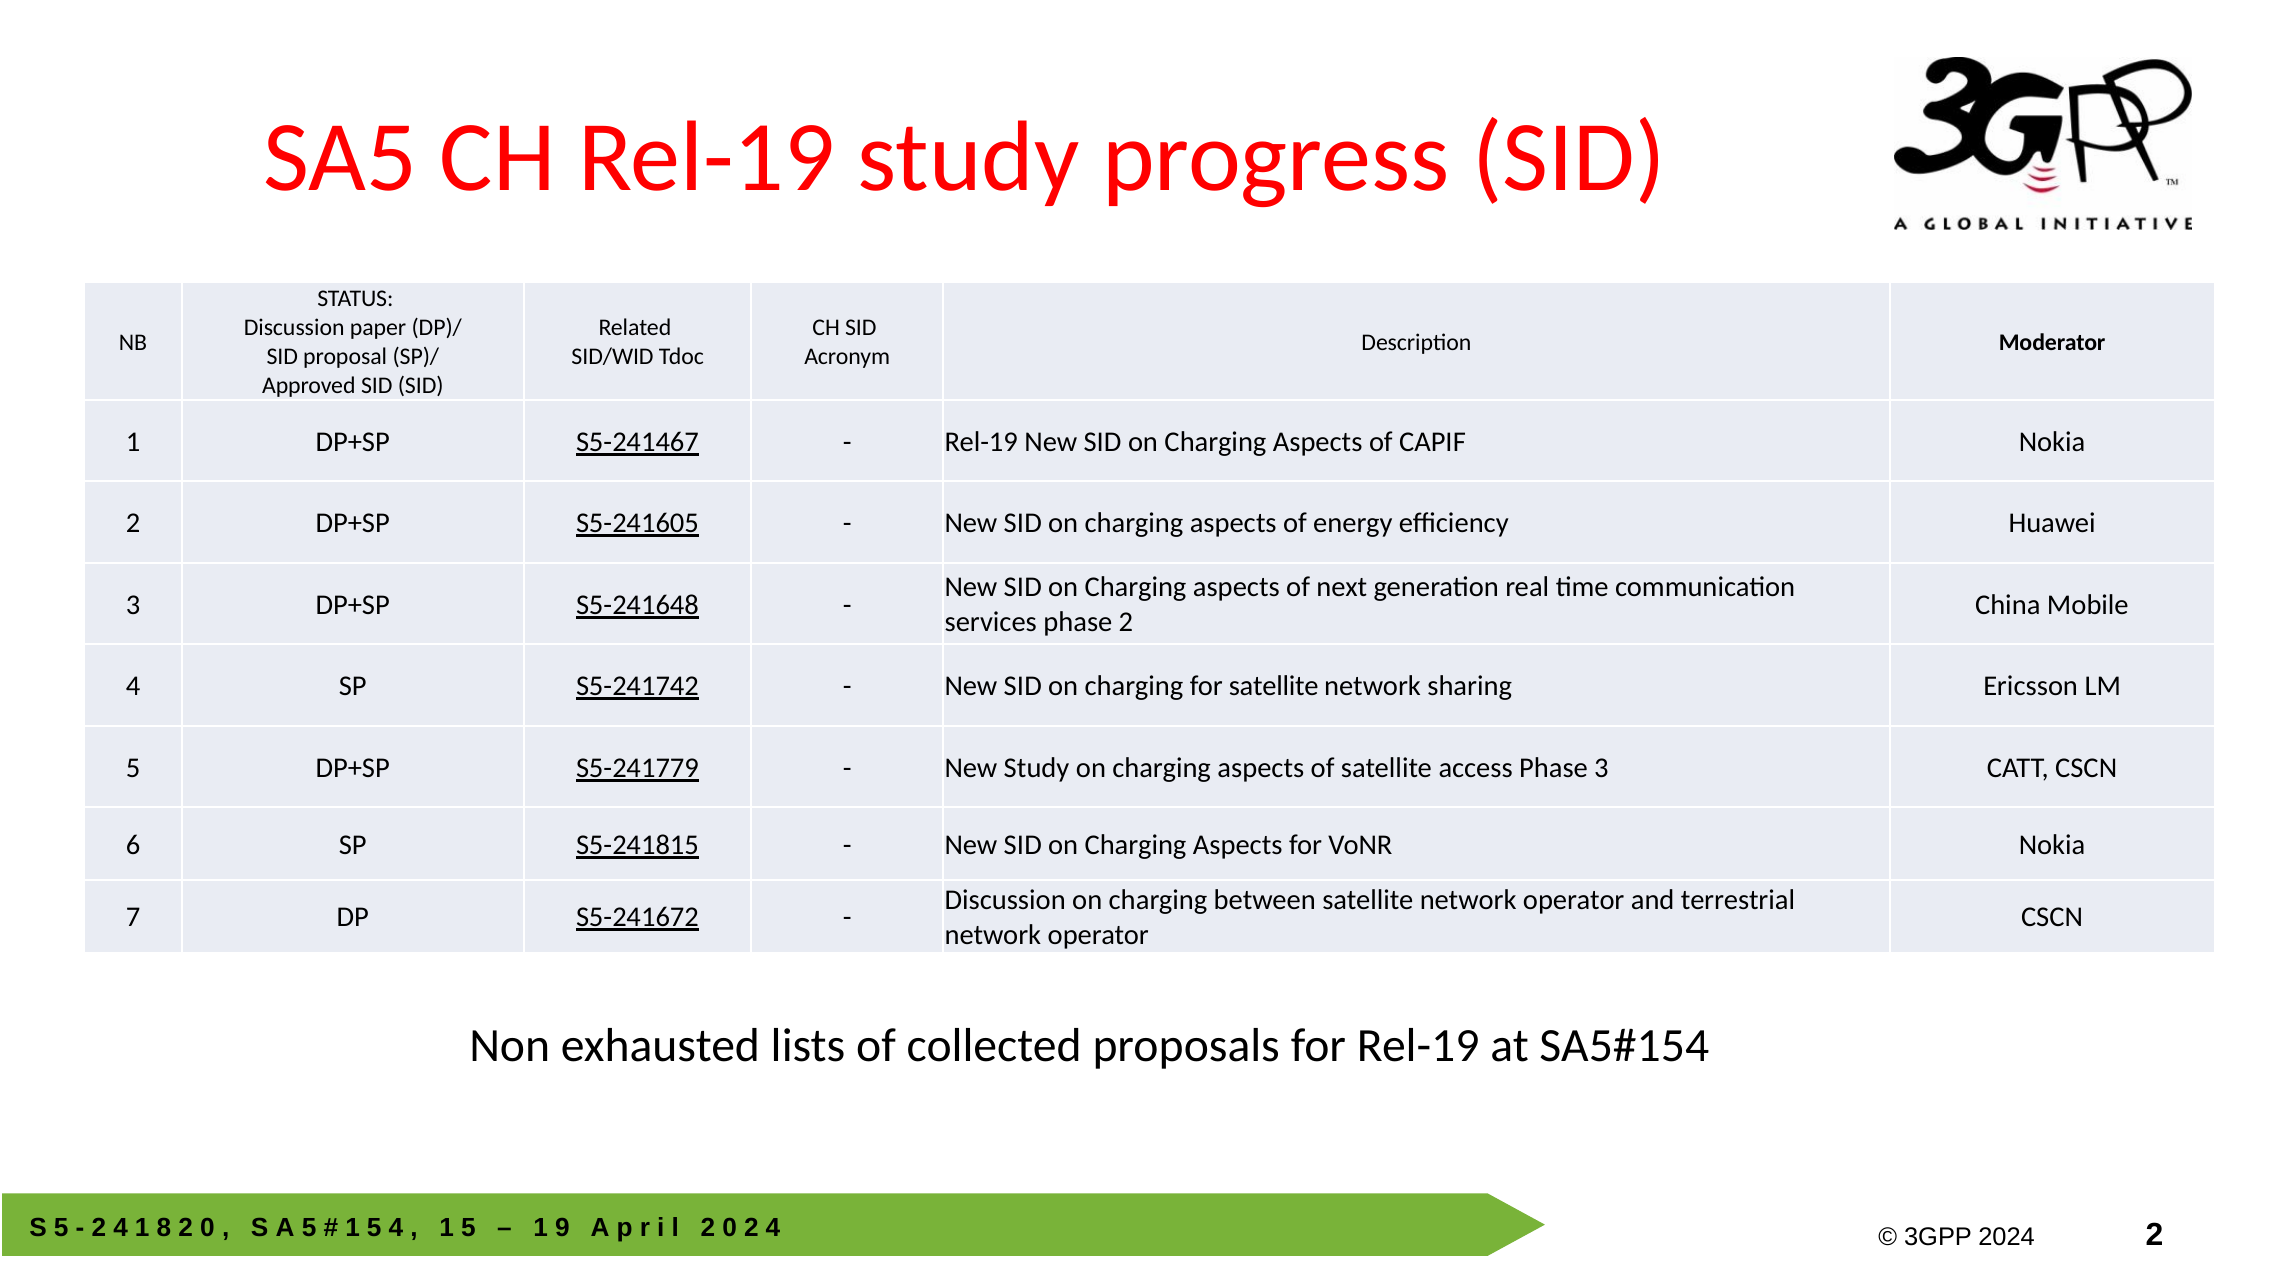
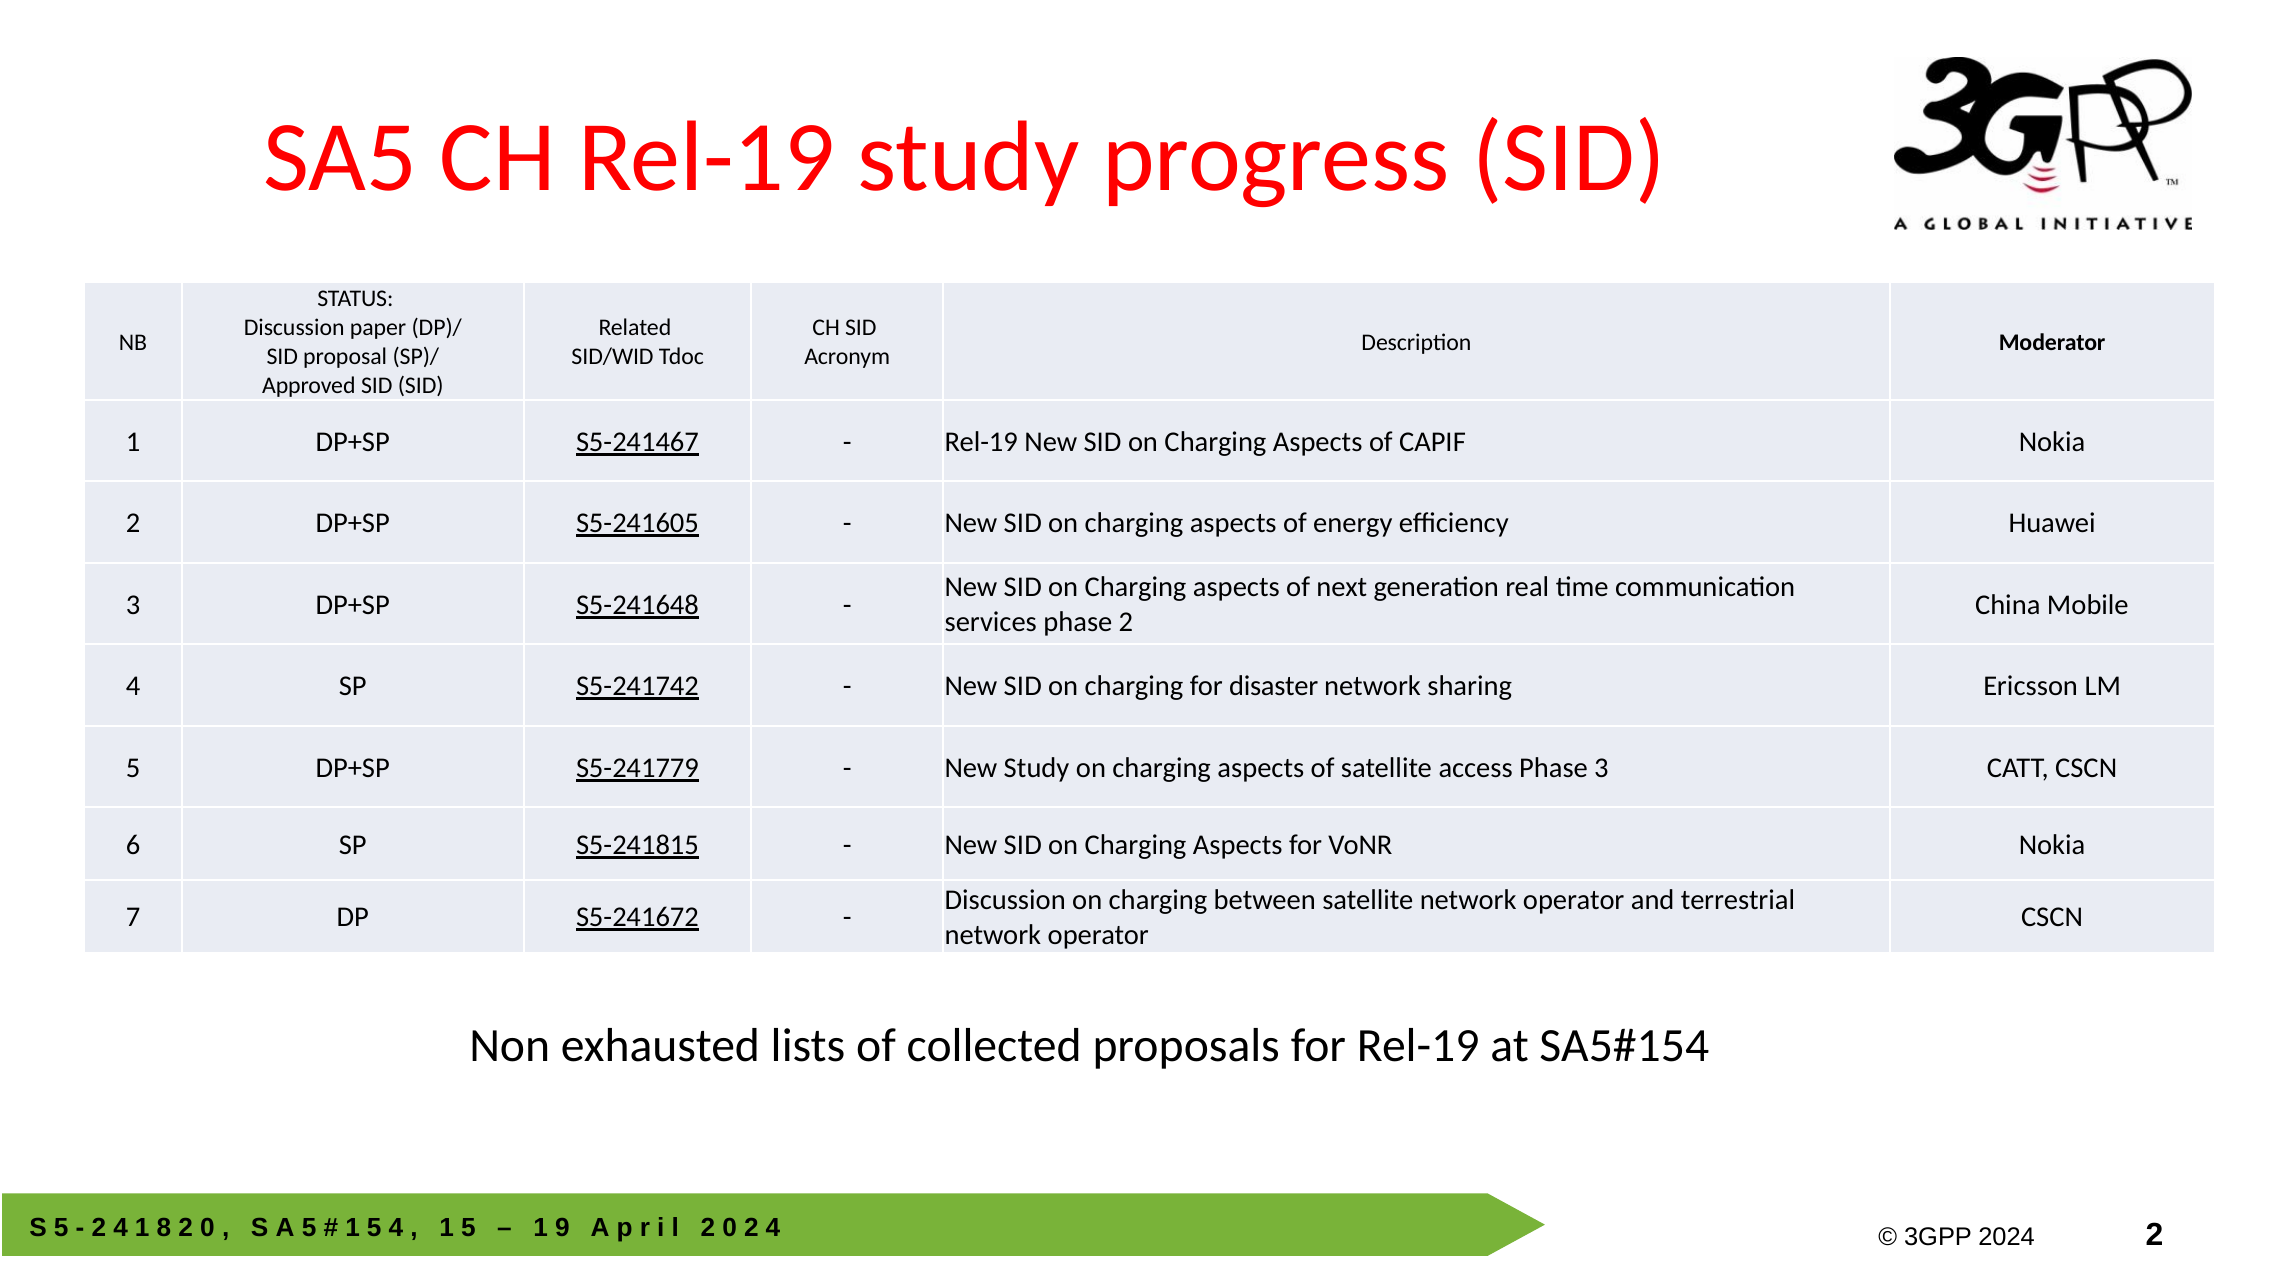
for satellite: satellite -> disaster
